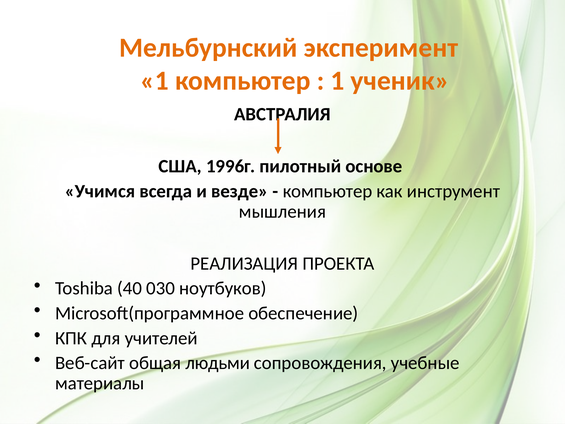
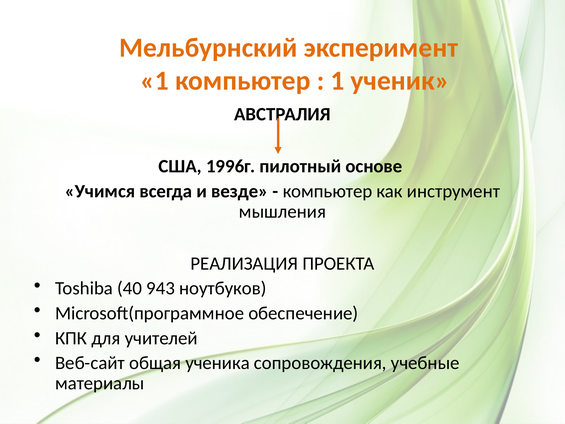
030: 030 -> 943
людьми: людьми -> ученика
